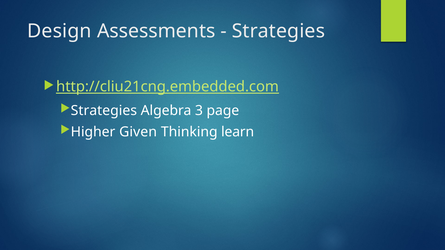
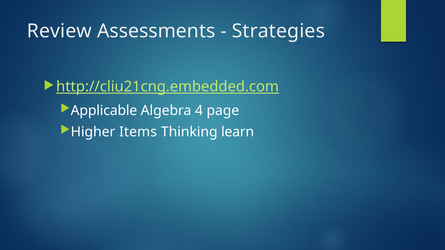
Design: Design -> Review
Strategies at (104, 111): Strategies -> Applicable
3: 3 -> 4
Given: Given -> Items
